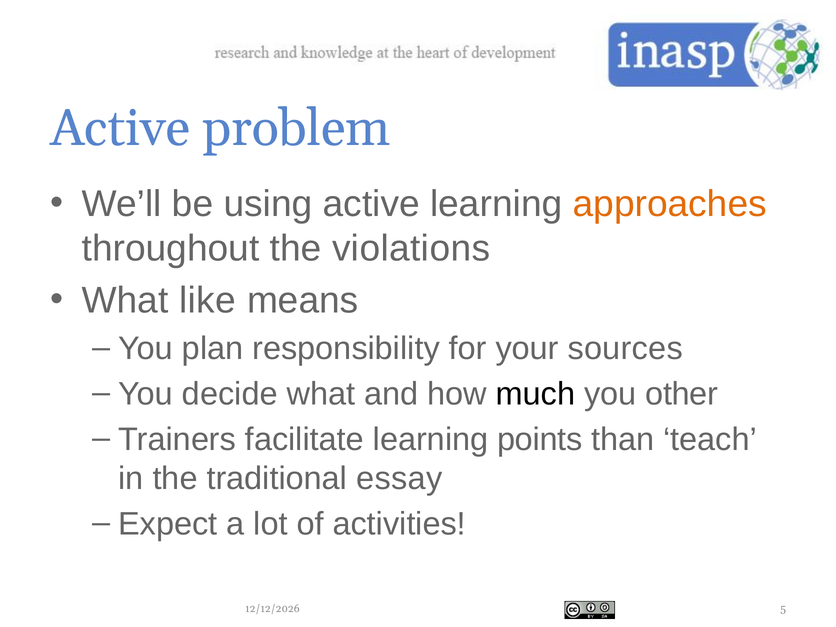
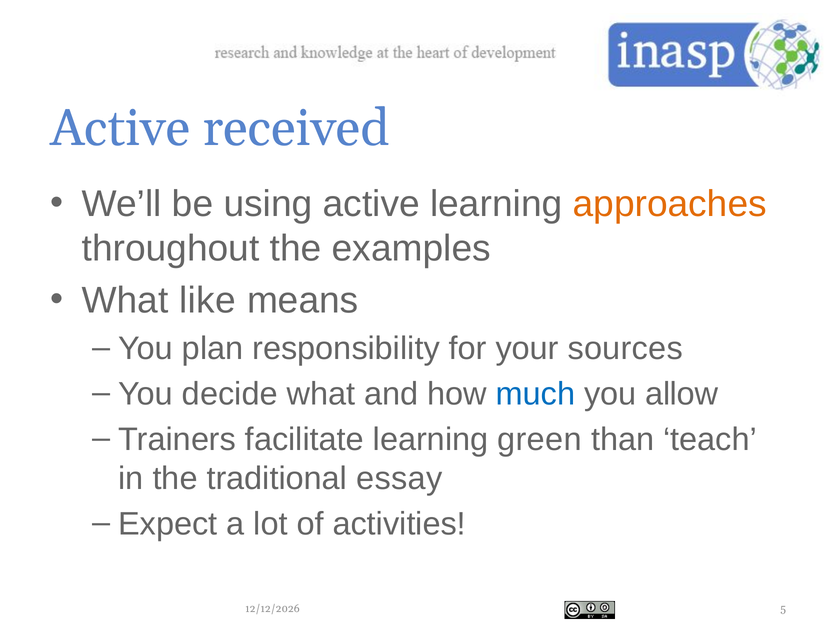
problem: problem -> received
violations: violations -> examples
much colour: black -> blue
other: other -> allow
points: points -> green
